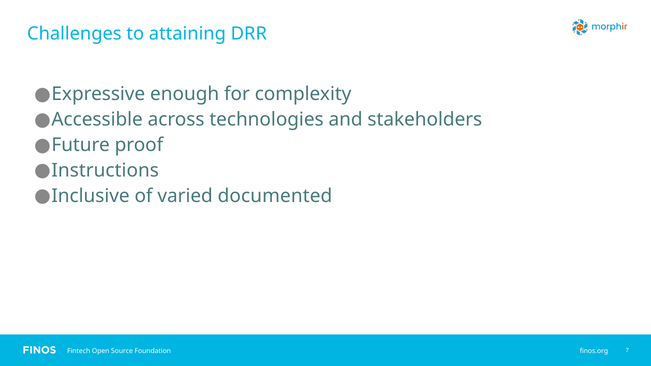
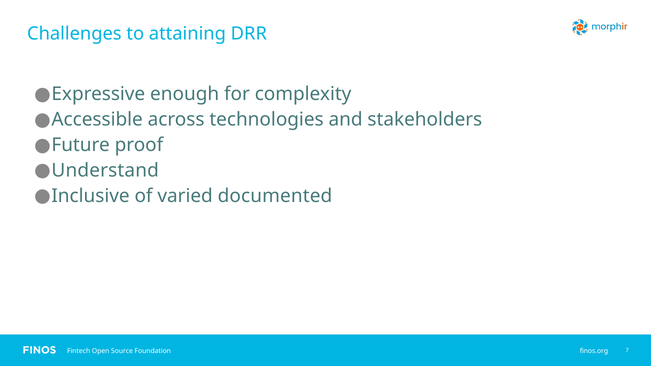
Instructions: Instructions -> Understand
